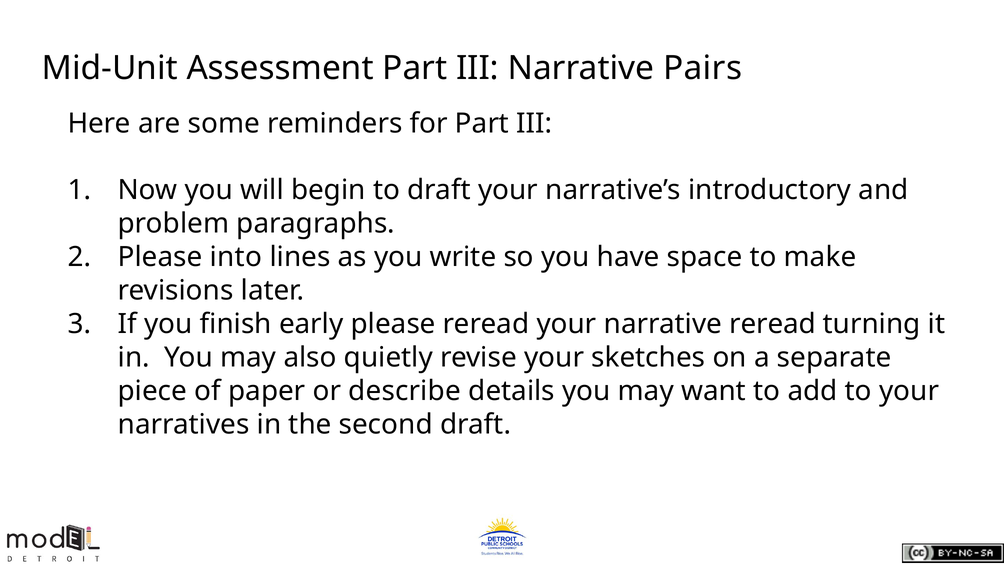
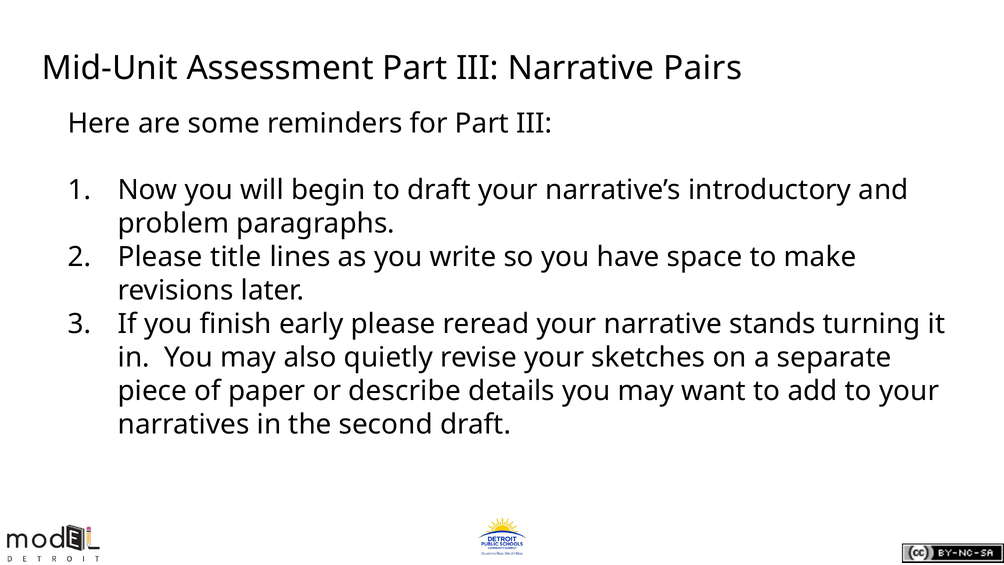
into: into -> title
narrative reread: reread -> stands
